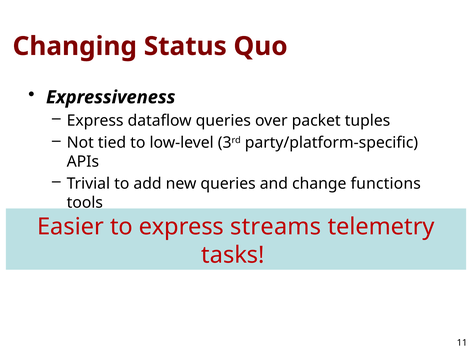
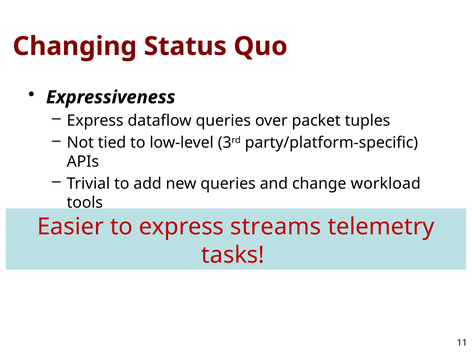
functions: functions -> workload
